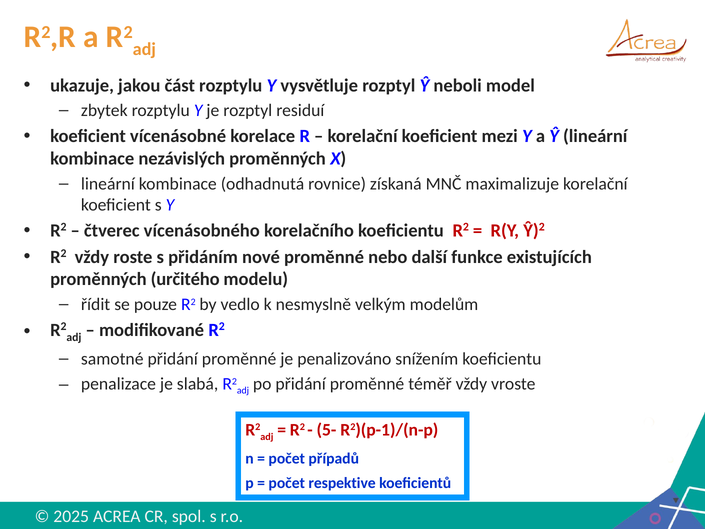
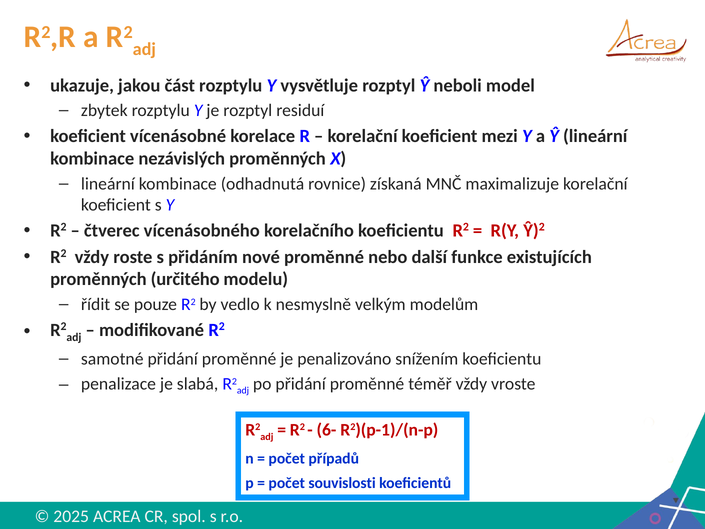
5-: 5- -> 6-
respektive: respektive -> souvislosti
